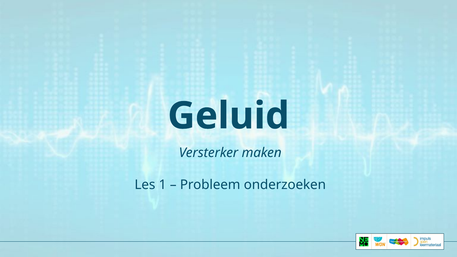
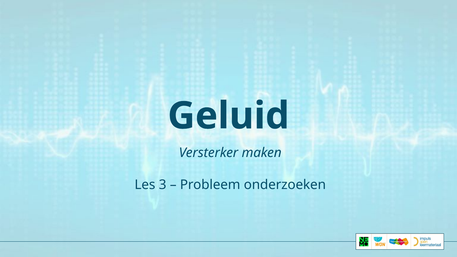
1: 1 -> 3
